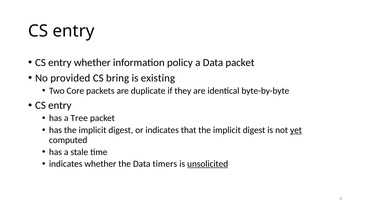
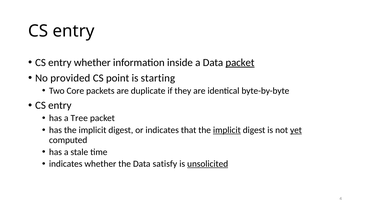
policy: policy -> inside
packet at (240, 63) underline: none -> present
bring: bring -> point
existing: existing -> starting
implicit at (227, 130) underline: none -> present
timers: timers -> satisfy
